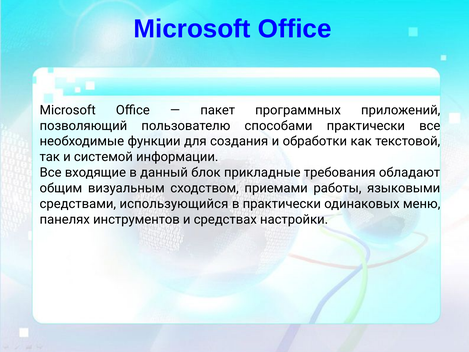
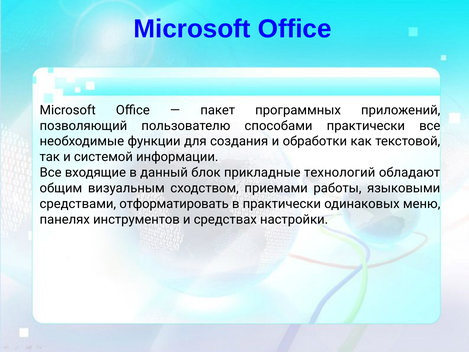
требования: требования -> технологий
использующийся: использующийся -> отформатировать
